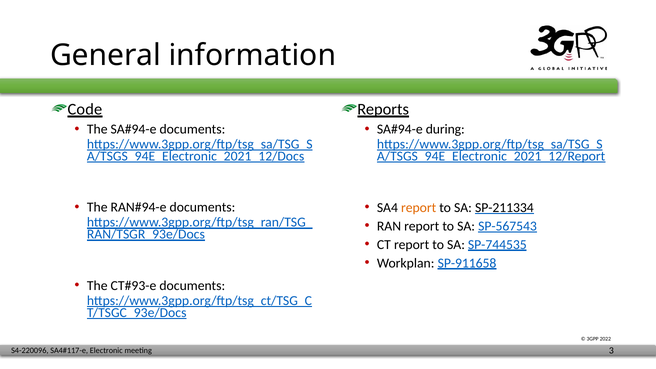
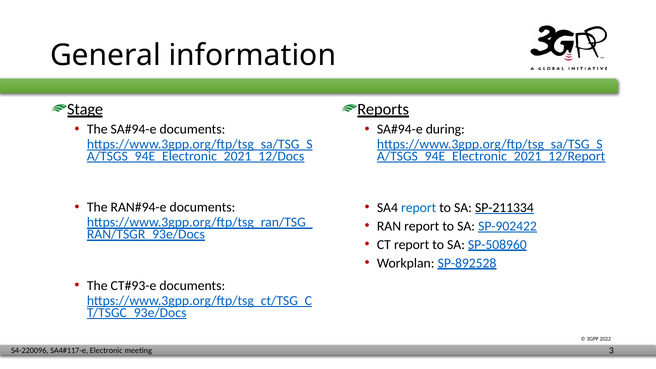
Code: Code -> Stage
report at (419, 208) colour: orange -> blue
SP-567543: SP-567543 -> SP-902422
SP-744535: SP-744535 -> SP-508960
SP-911658: SP-911658 -> SP-892528
